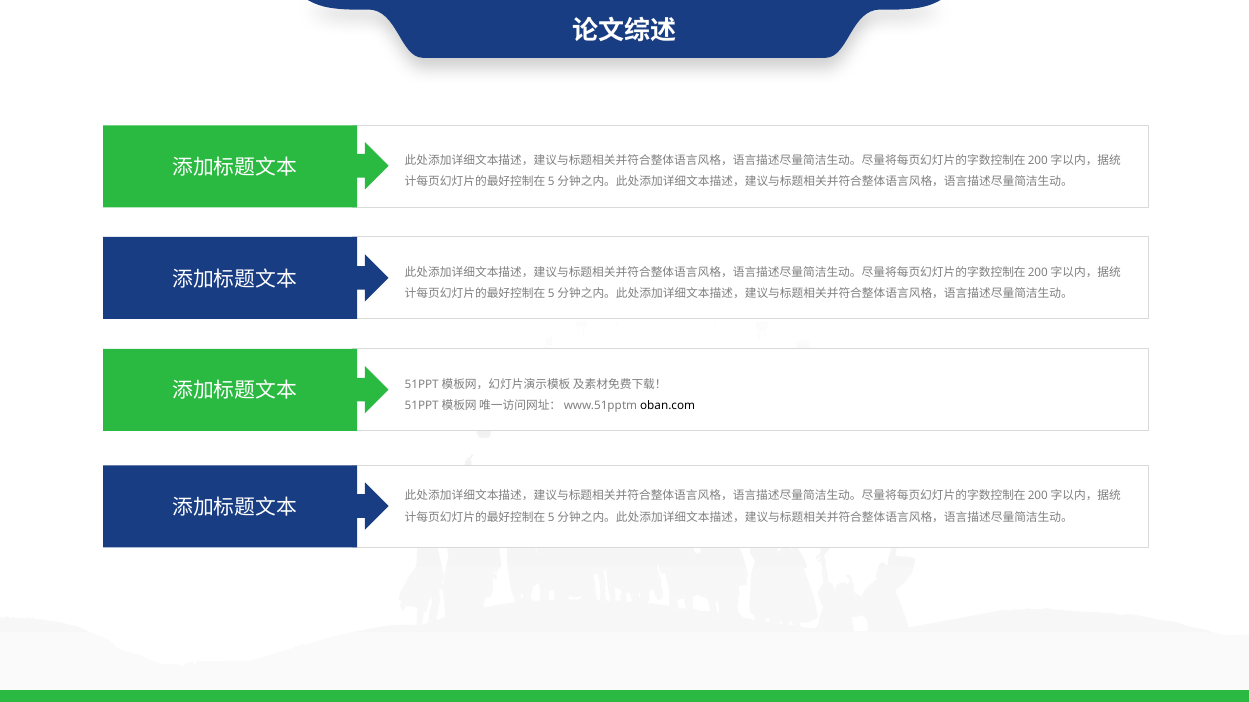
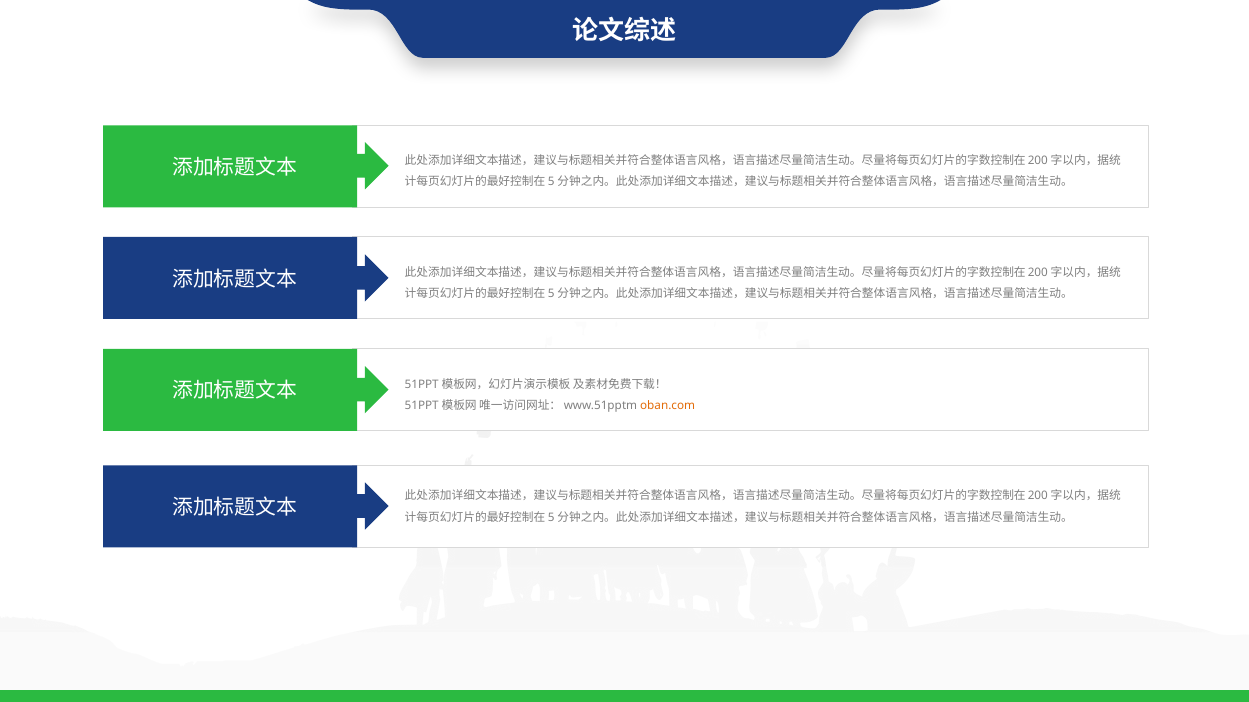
oban.com colour: black -> orange
